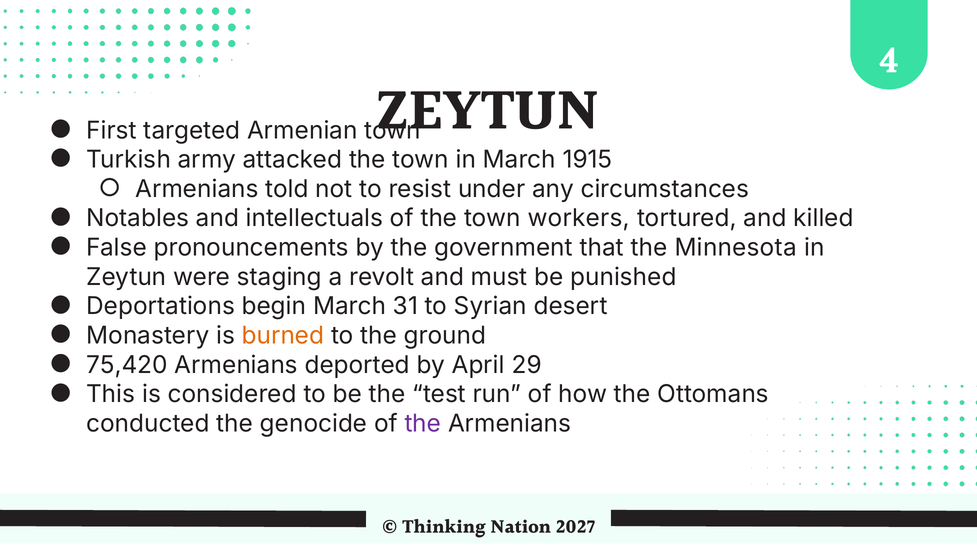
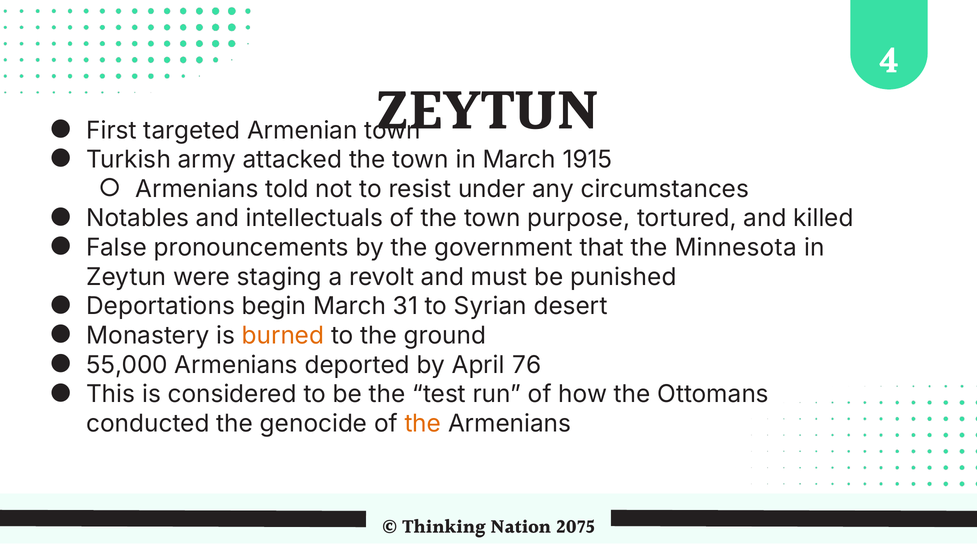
workers: workers -> purpose
75,420: 75,420 -> 55,000
29: 29 -> 76
the at (423, 423) colour: purple -> orange
2027: 2027 -> 2075
